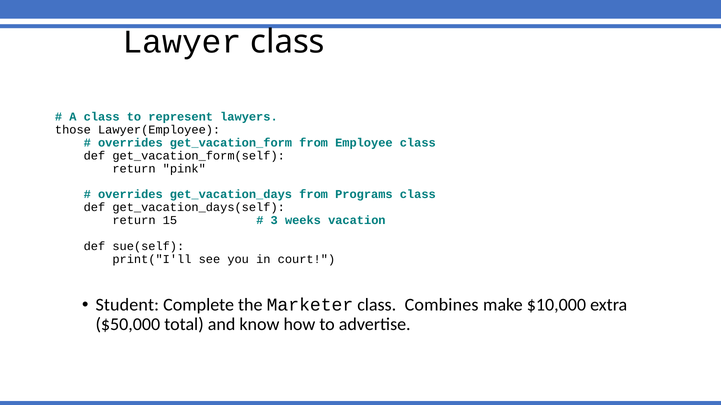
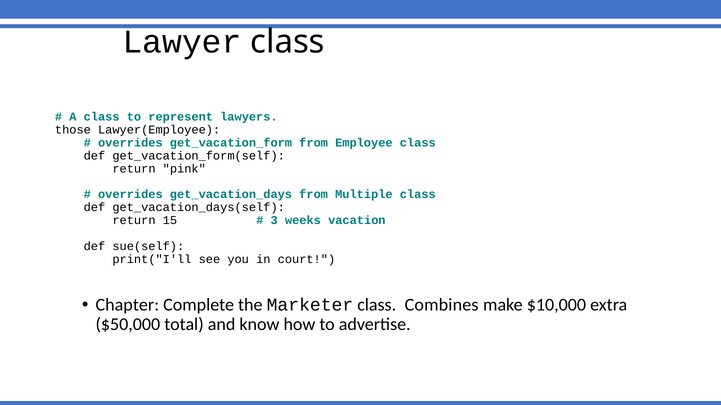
Programs: Programs -> Multiple
Student: Student -> Chapter
